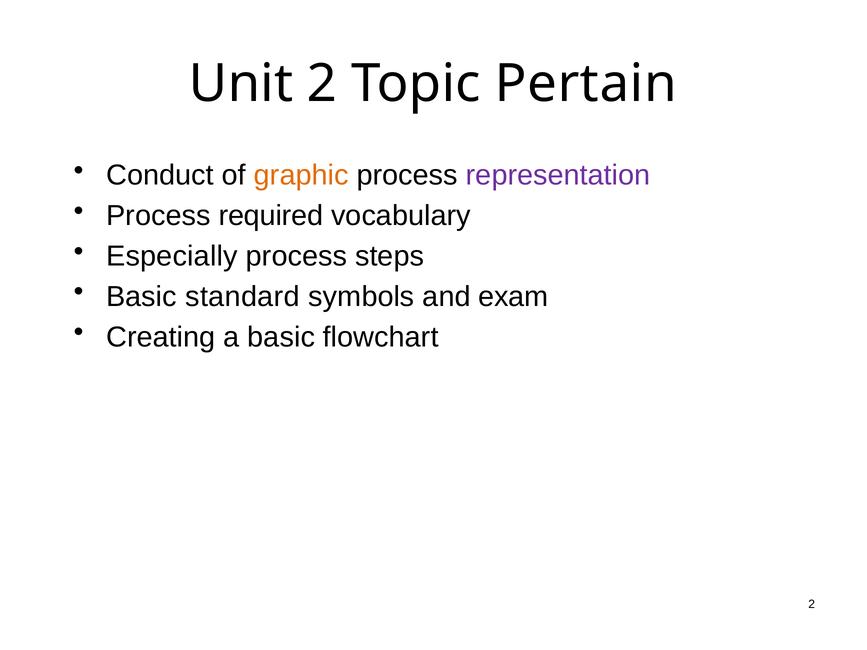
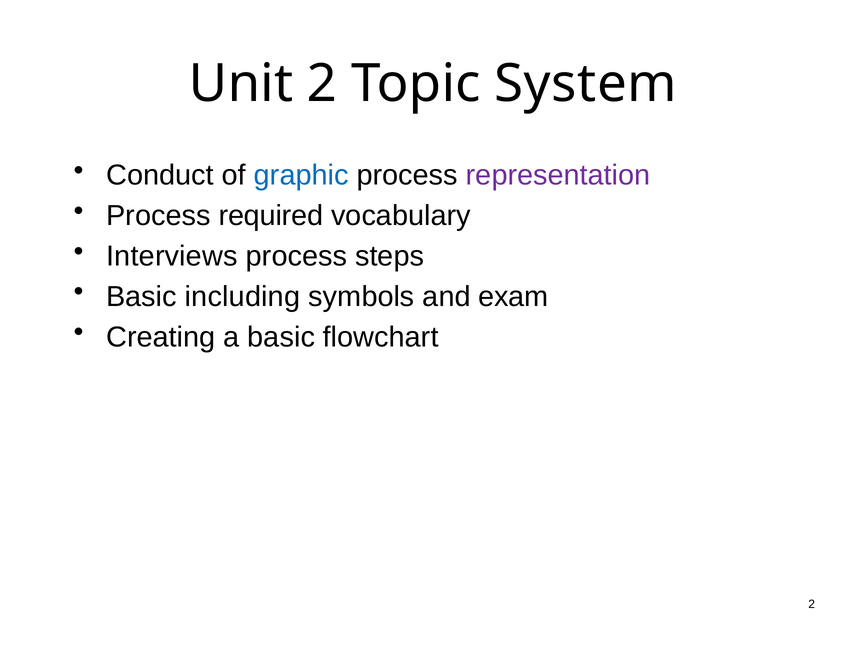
Pertain: Pertain -> System
graphic colour: orange -> blue
Especially: Especially -> Interviews
standard: standard -> including
